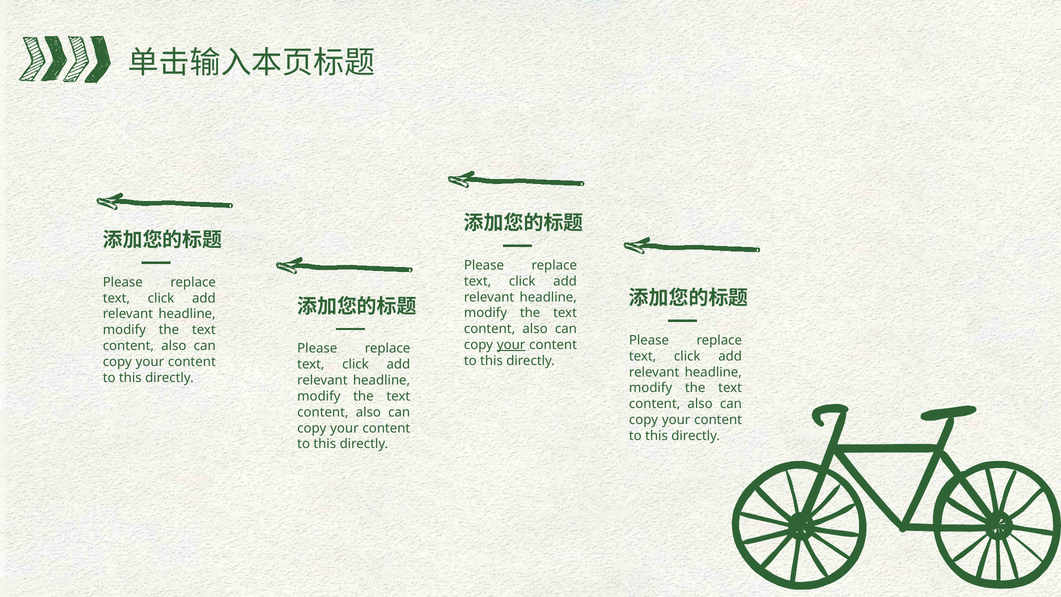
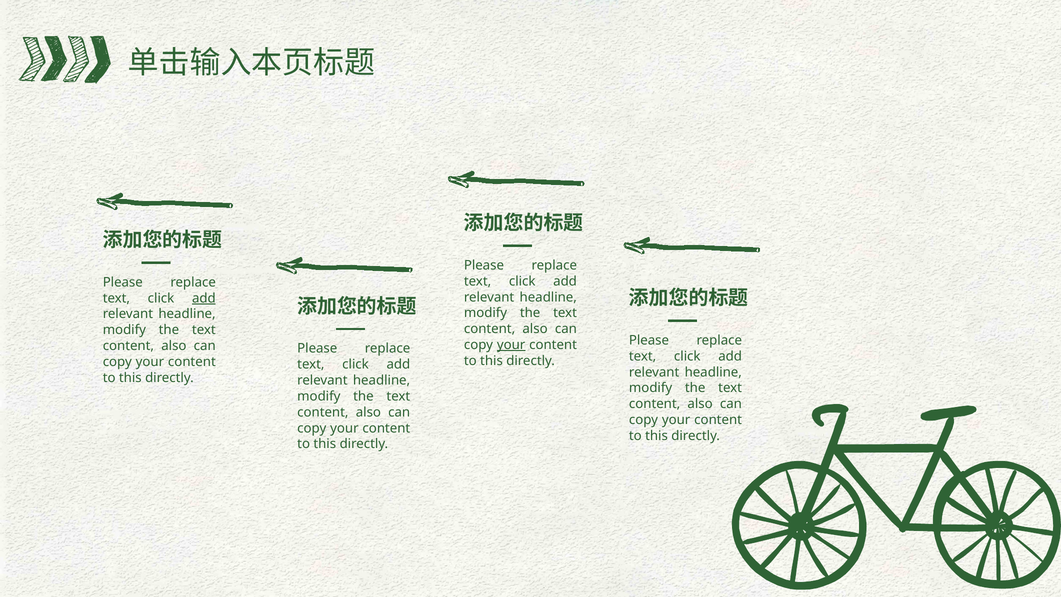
add at (204, 298) underline: none -> present
